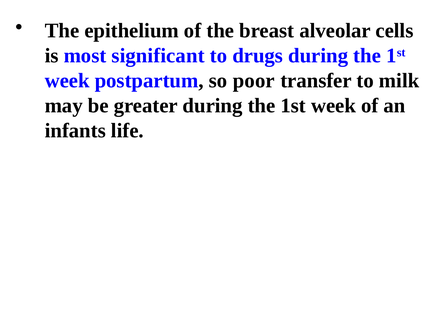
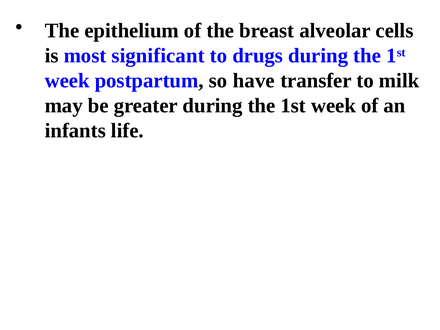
poor: poor -> have
